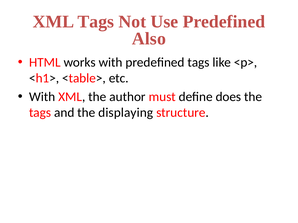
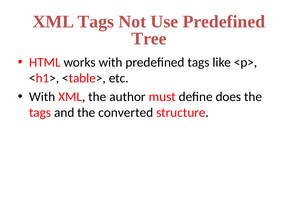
Also: Also -> Tree
displaying: displaying -> converted
